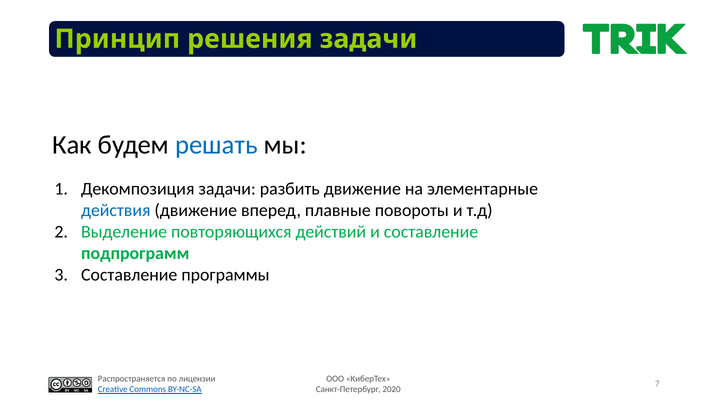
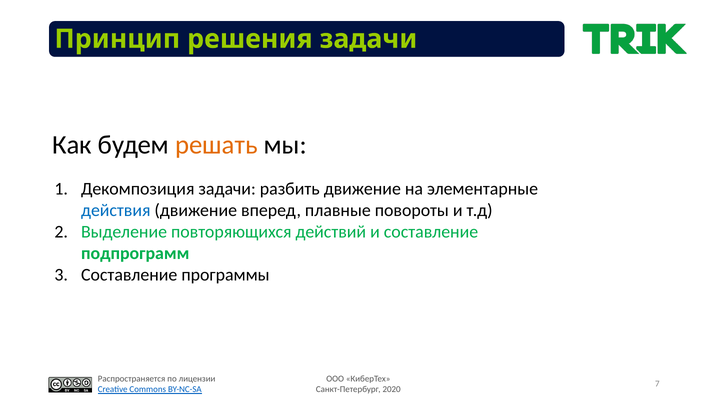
решать colour: blue -> orange
